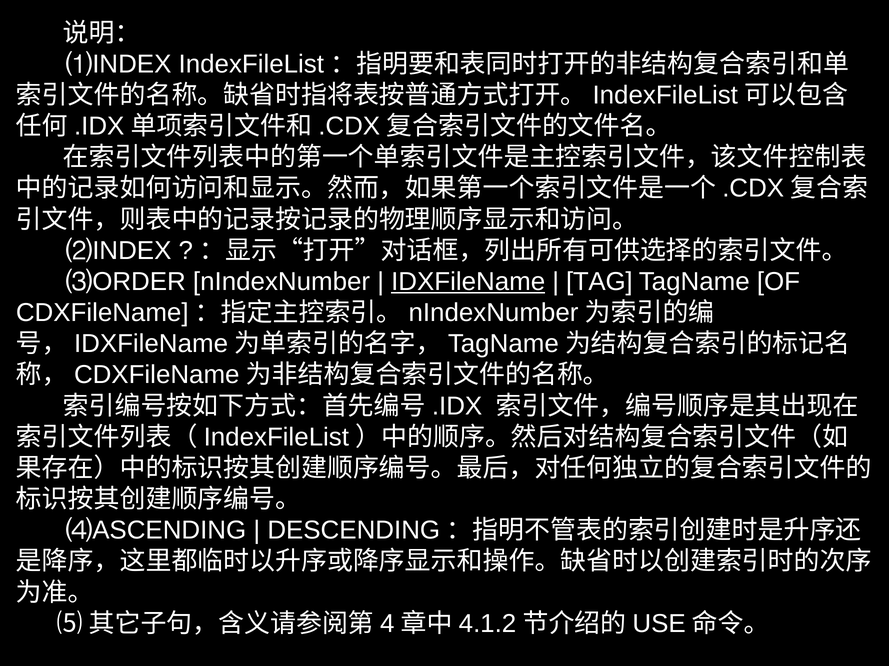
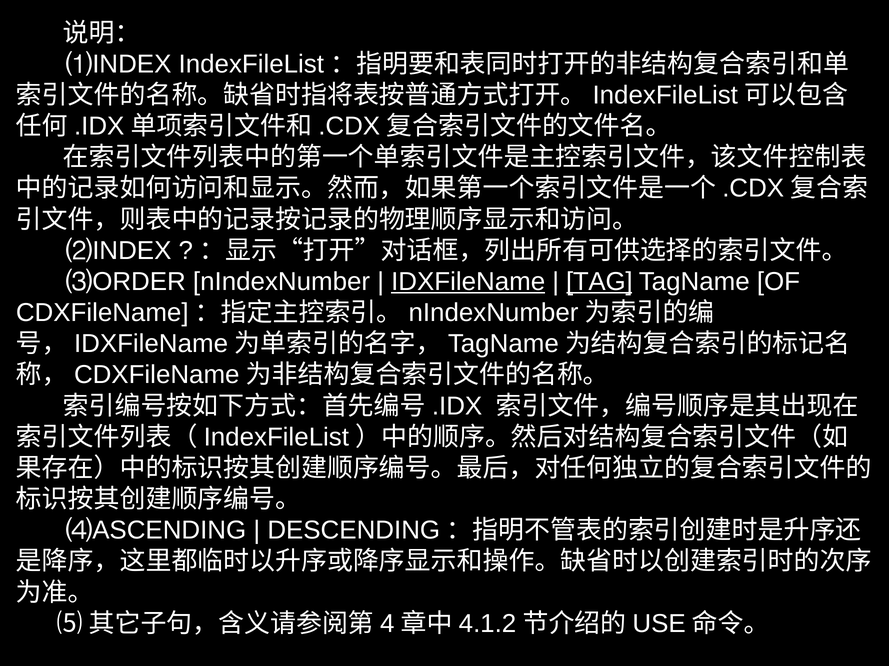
TAG underline: none -> present
